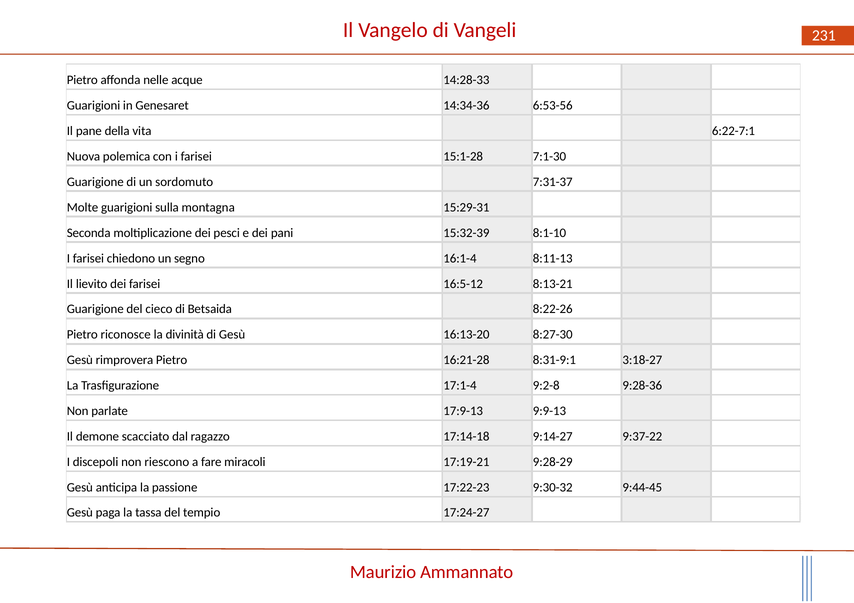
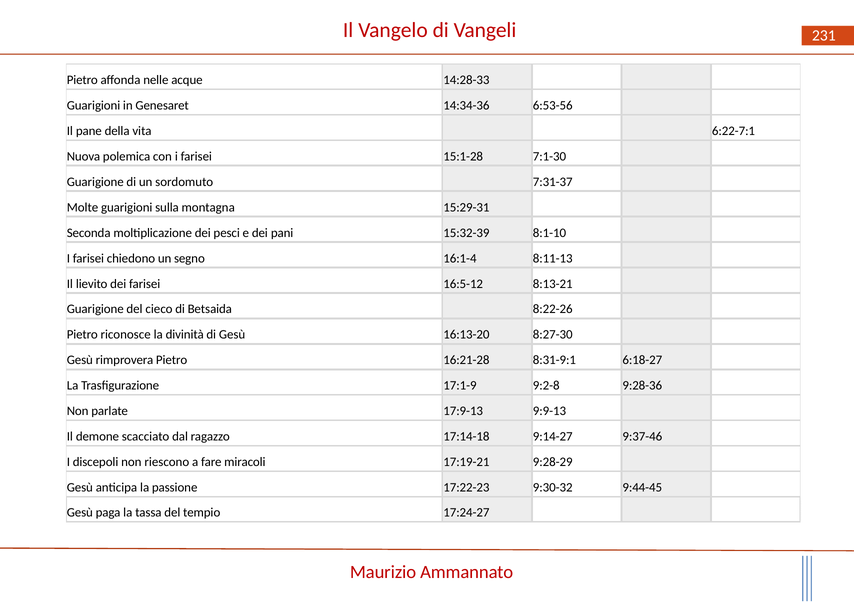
3:18-27: 3:18-27 -> 6:18-27
17:1-4: 17:1-4 -> 17:1-9
9:37-22: 9:37-22 -> 9:37-46
